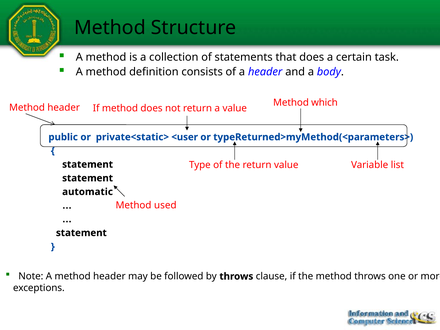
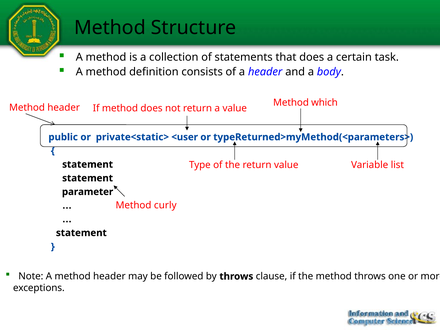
automatic: automatic -> parameter
used: used -> curly
